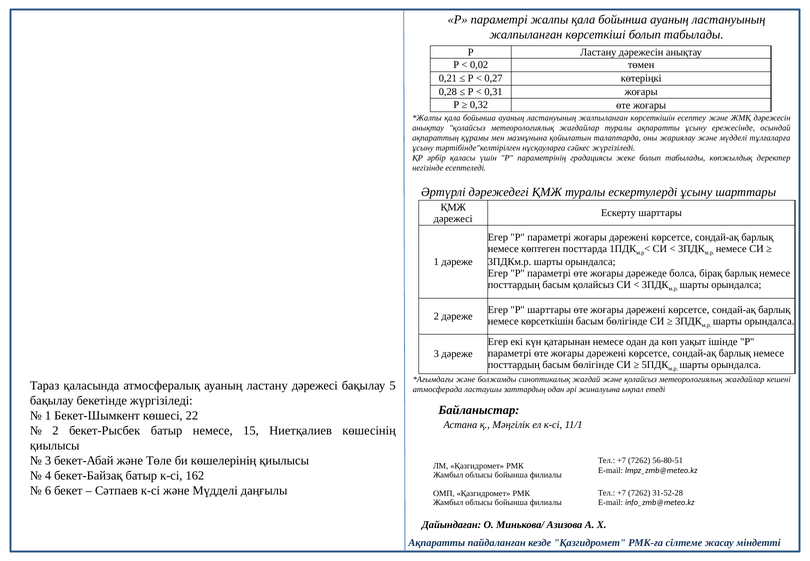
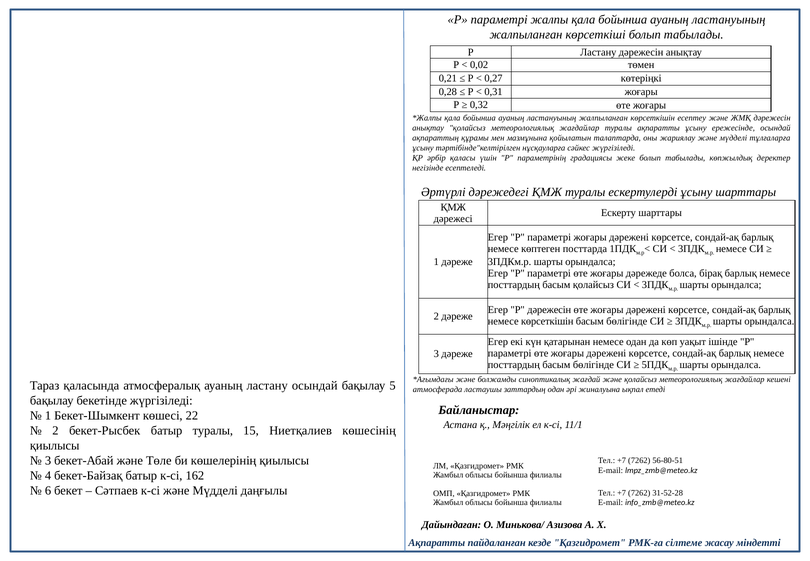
Р шарттары: шарттары -> дәрежесін
ластану дәрежесі: дәрежесі -> осындай
батыр немесе: немесе -> туралы
